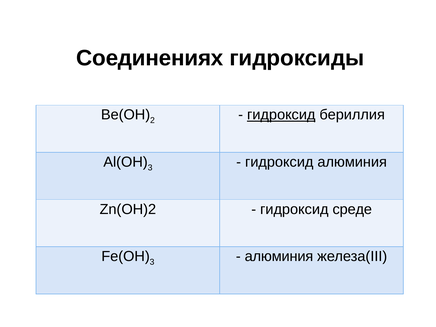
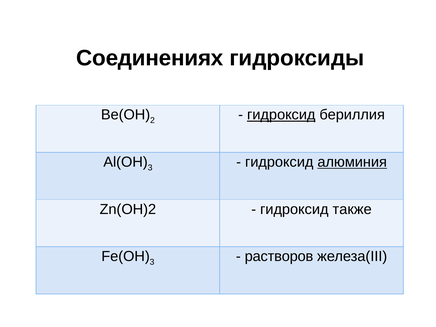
алюминия at (352, 162) underline: none -> present
среде: среде -> также
алюминия at (279, 256): алюминия -> растворов
